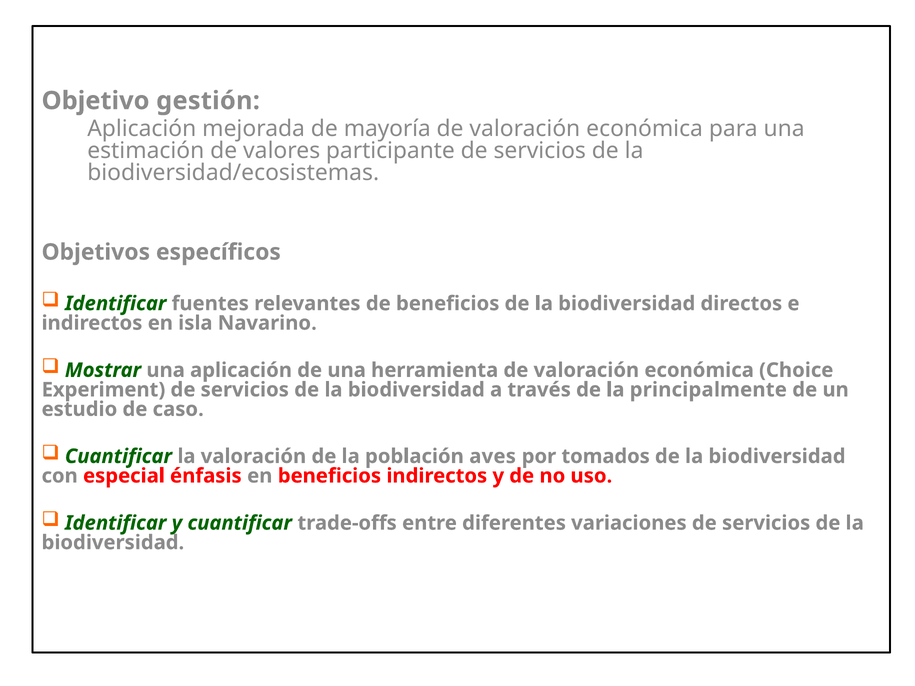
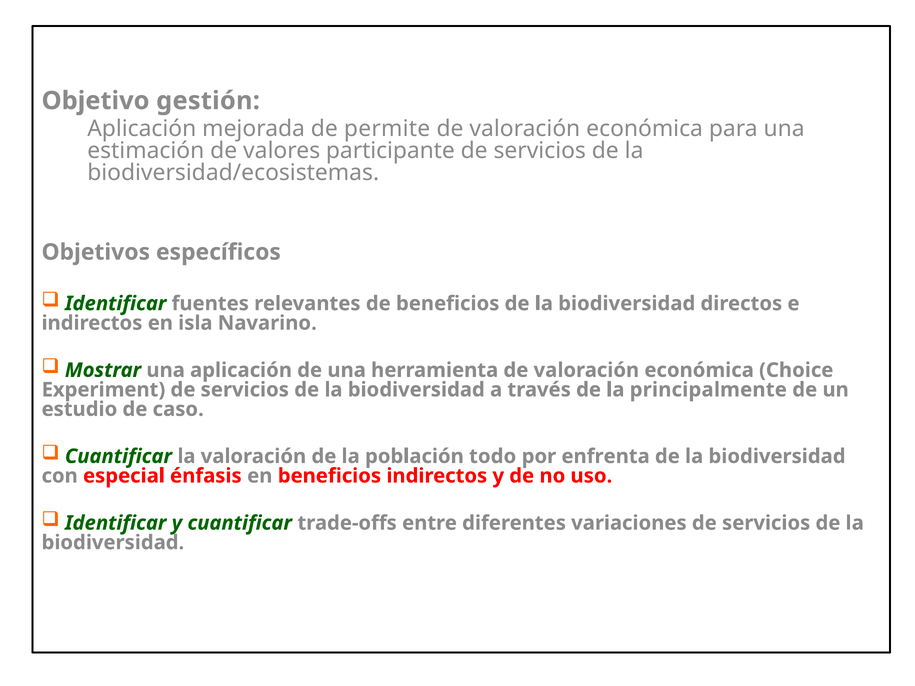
mayoría: mayoría -> permite
aves: aves -> todo
tomados: tomados -> enfrenta
